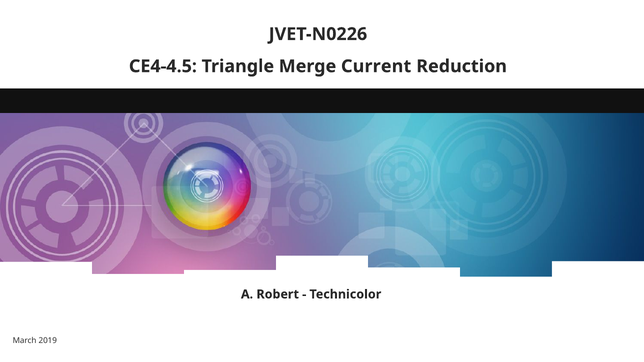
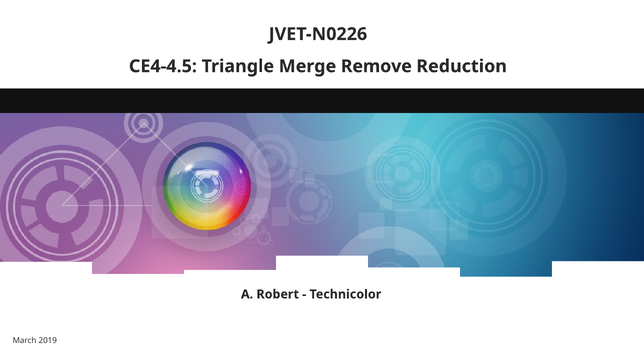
Current: Current -> Remove
